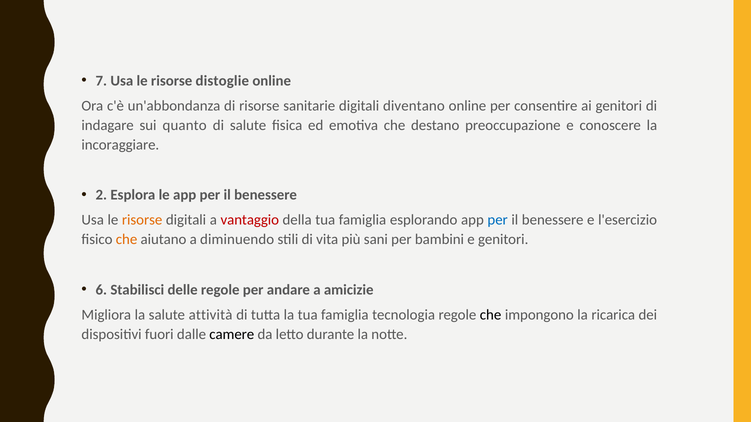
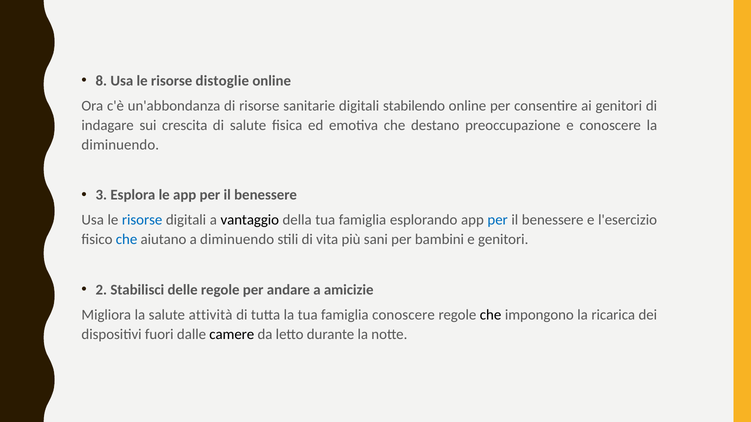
7: 7 -> 8
diventano: diventano -> stabilendo
quanto: quanto -> crescita
incoraggiare at (120, 145): incoraggiare -> diminuendo
2: 2 -> 3
risorse at (142, 220) colour: orange -> blue
vantaggio colour: red -> black
che at (127, 240) colour: orange -> blue
6: 6 -> 2
famiglia tecnologia: tecnologia -> conoscere
